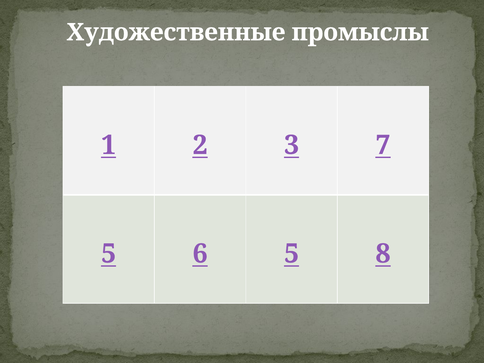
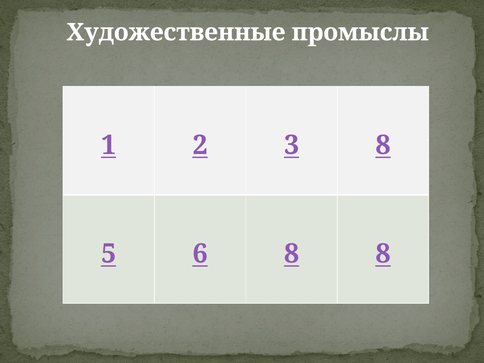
3 7: 7 -> 8
6 5: 5 -> 8
